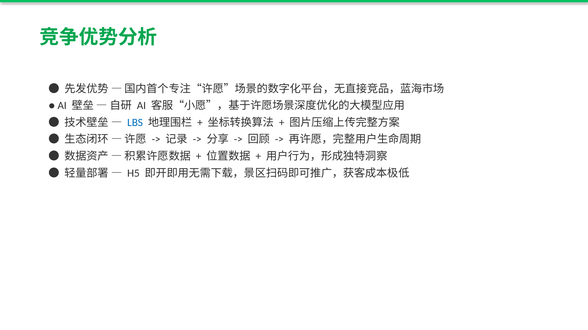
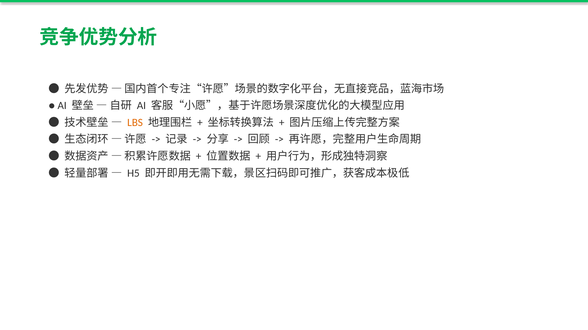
LBS colour: blue -> orange
